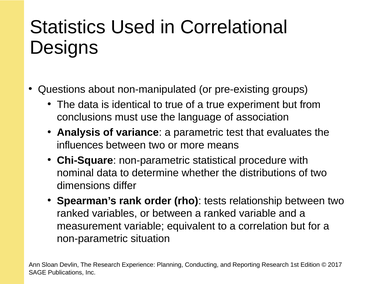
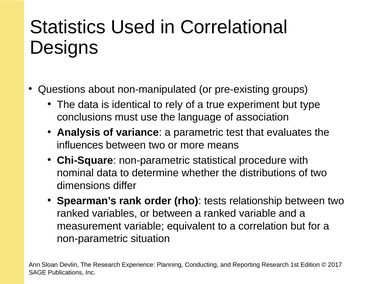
to true: true -> rely
from: from -> type
